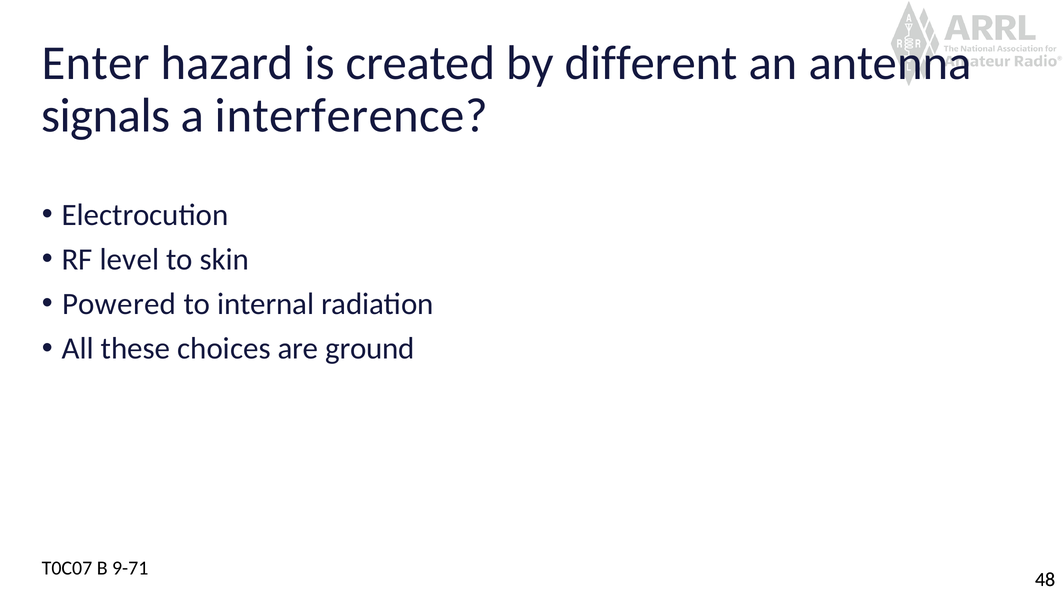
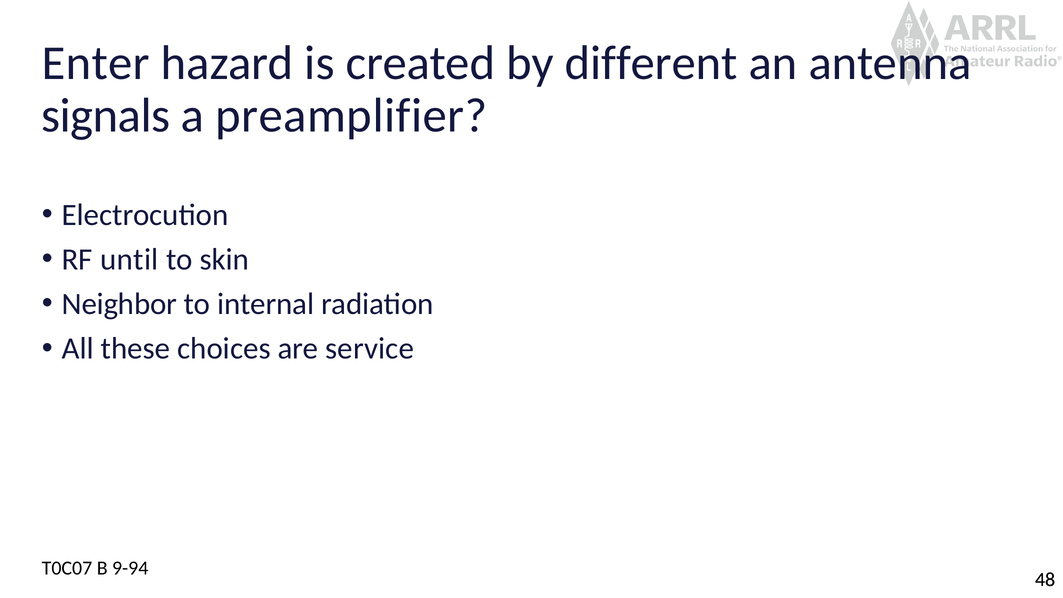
interference: interference -> preamplifier
level: level -> until
Powered: Powered -> Neighbor
ground: ground -> service
9-71: 9-71 -> 9-94
